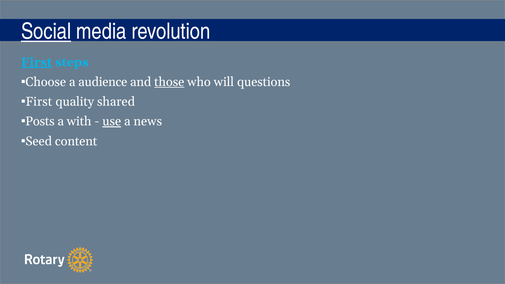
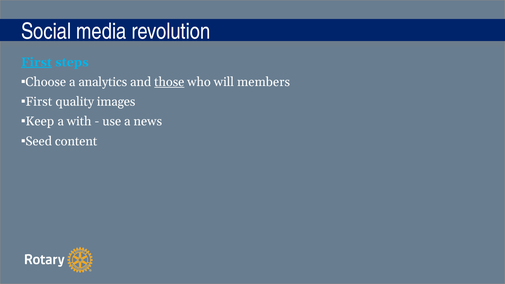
Social underline: present -> none
audience: audience -> analytics
questions: questions -> members
shared: shared -> images
Posts: Posts -> Keep
use underline: present -> none
